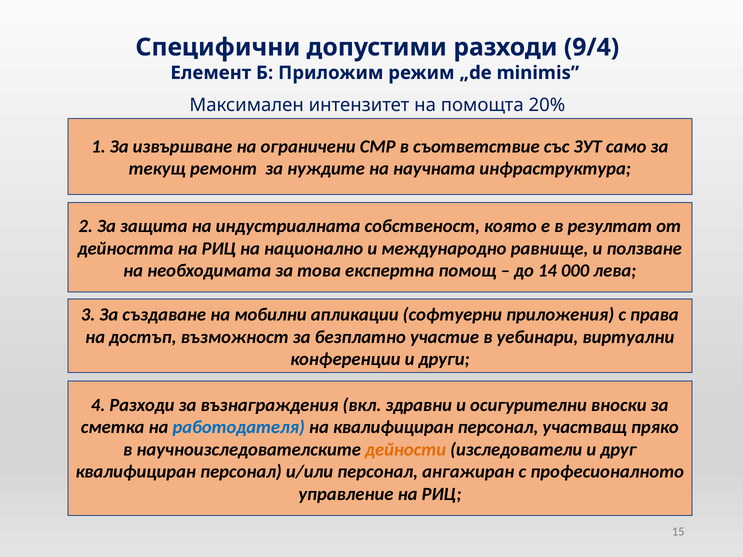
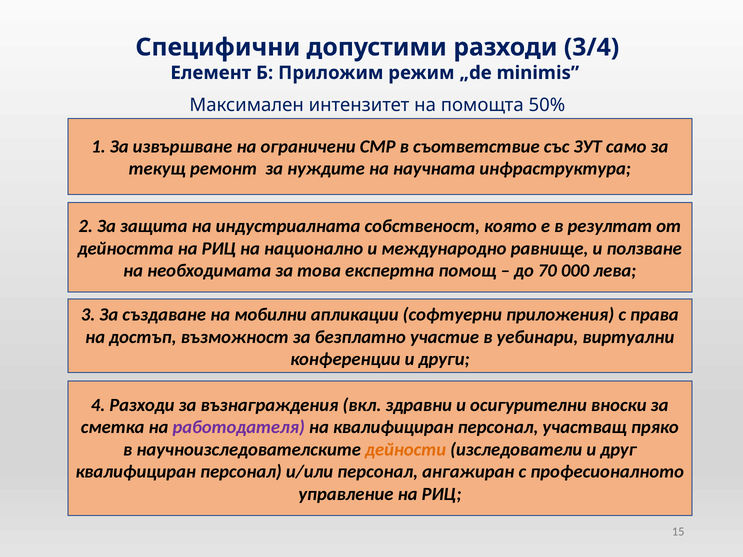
9/4: 9/4 -> 3/4
20%: 20% -> 50%
14: 14 -> 70
работодателя colour: blue -> purple
